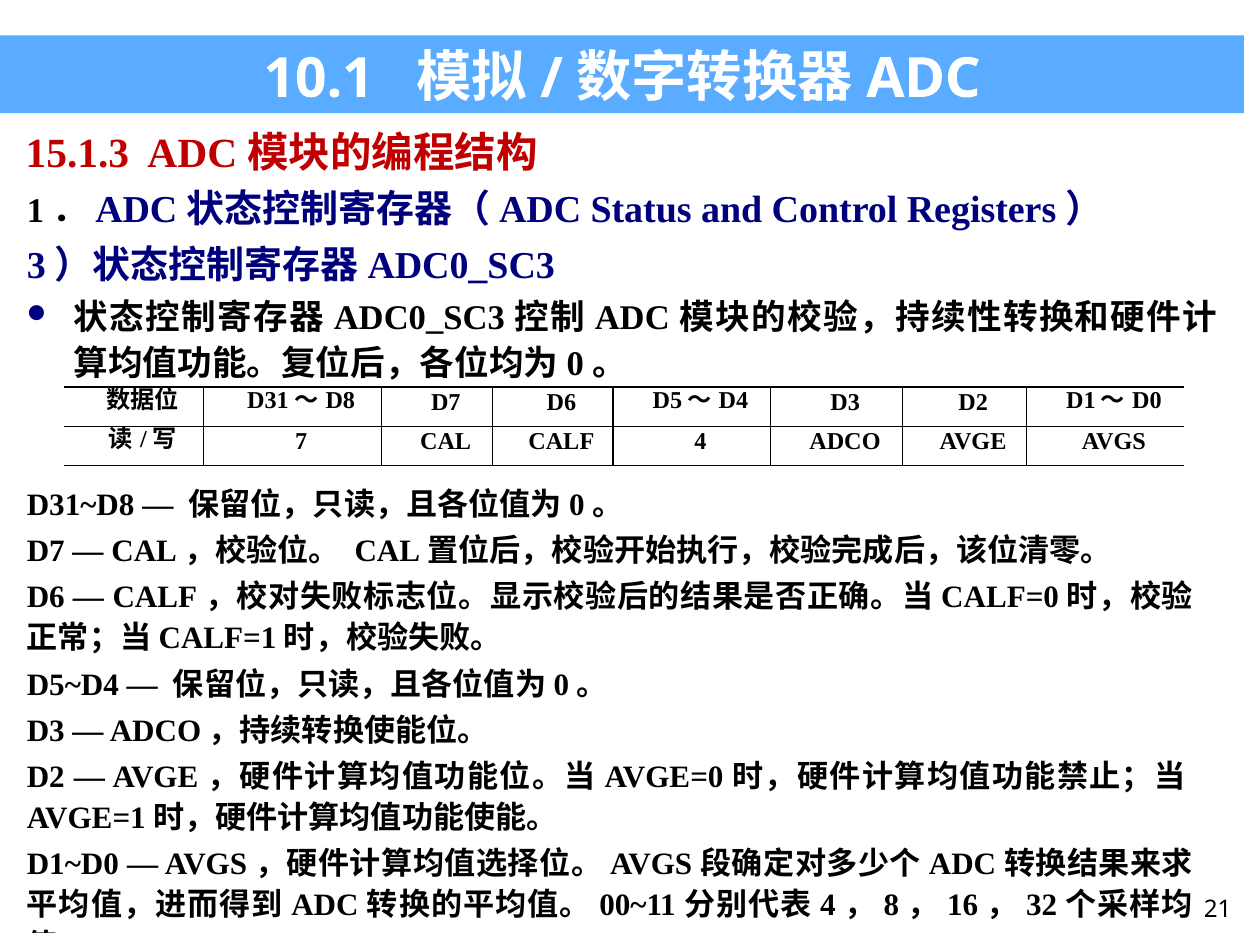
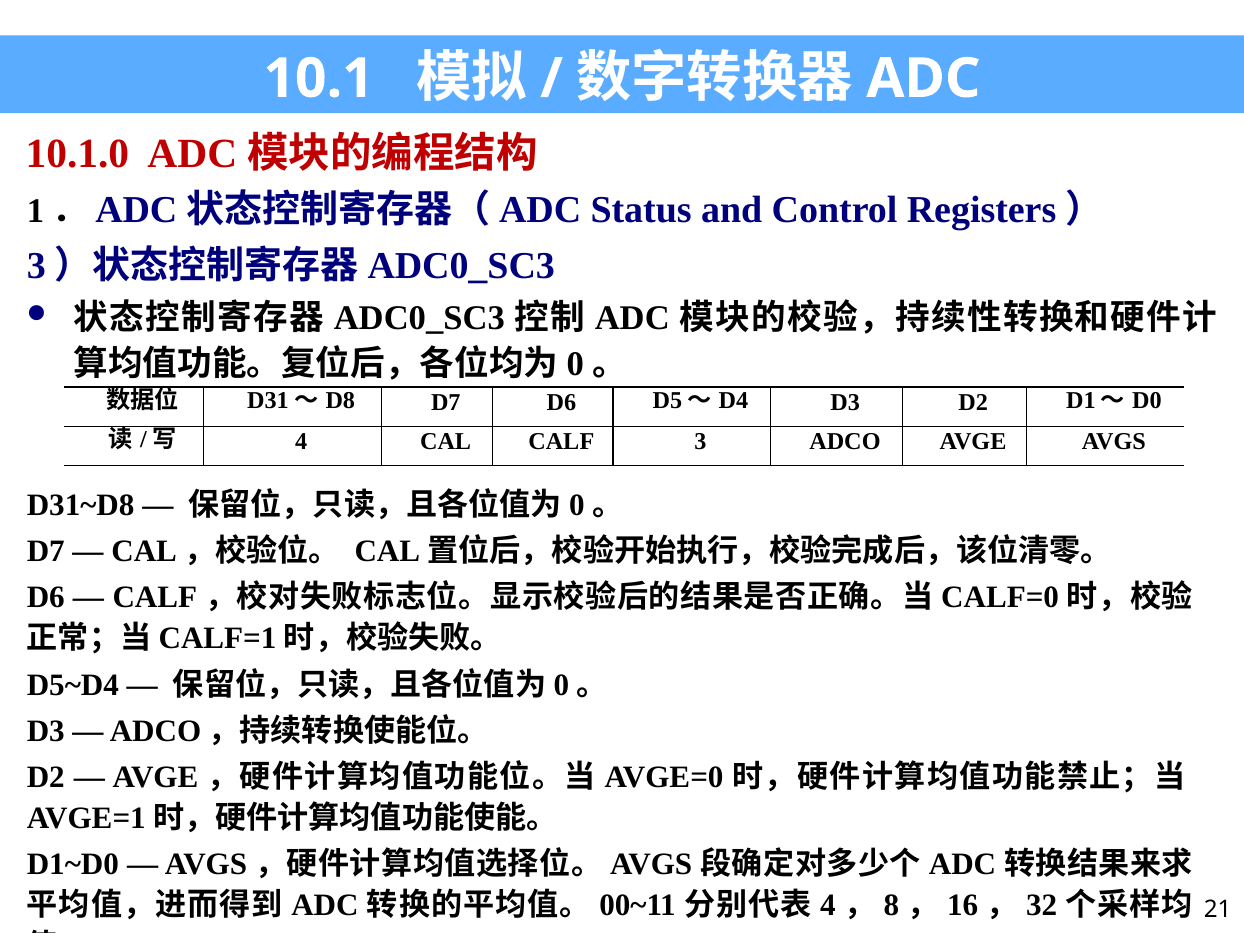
15.1.3: 15.1.3 -> 10.1.0
7 at (301, 441): 7 -> 4
CALF 4: 4 -> 3
